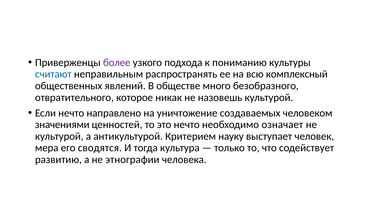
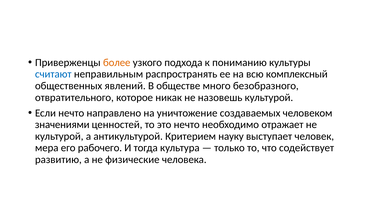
более colour: purple -> orange
означает: означает -> отражает
сводятся: сводятся -> рабочего
этнографии: этнографии -> физические
